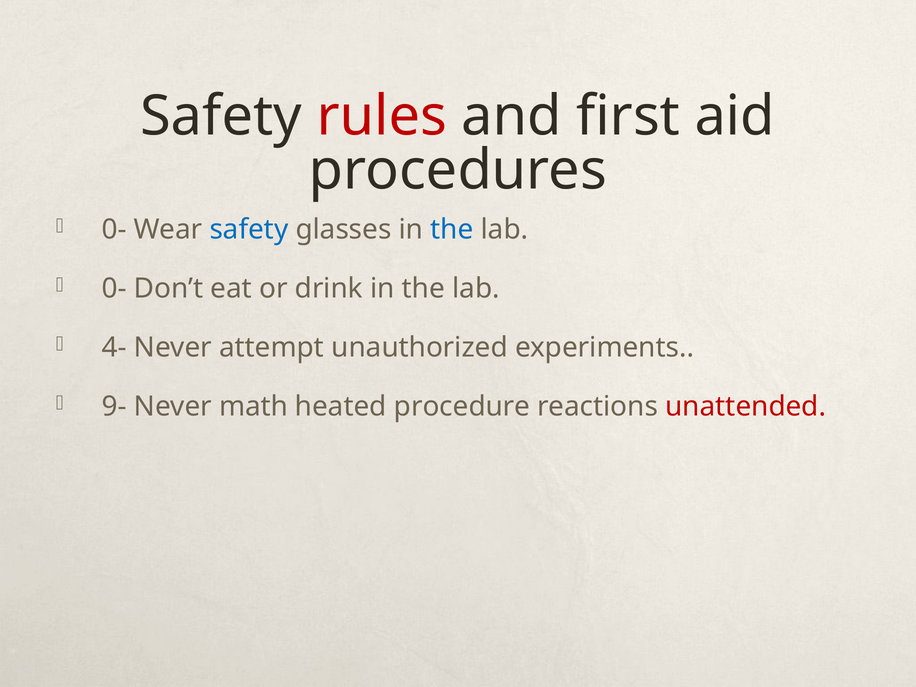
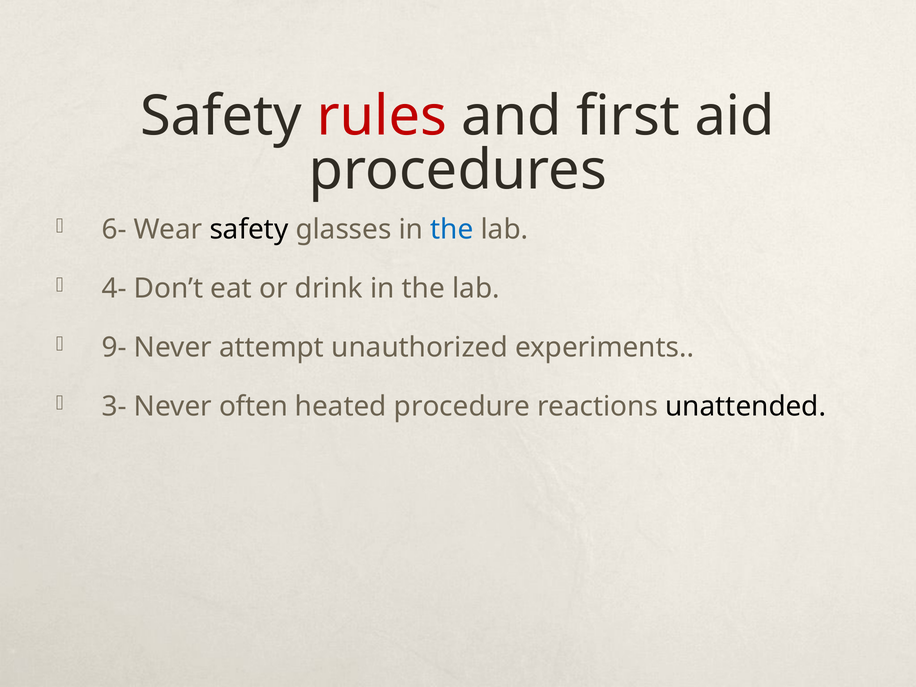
0- at (114, 230): 0- -> 6-
safety at (249, 230) colour: blue -> black
0- at (114, 289): 0- -> 4-
4-: 4- -> 9-
9-: 9- -> 3-
math: math -> often
unattended colour: red -> black
